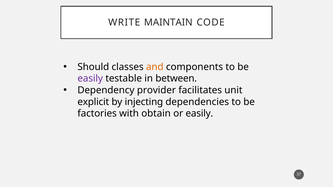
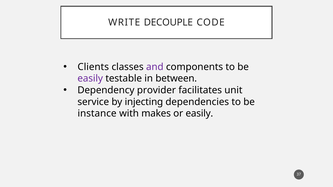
MAINTAIN: MAINTAIN -> DECOUPLE
Should: Should -> Clients
and colour: orange -> purple
explicit: explicit -> service
factories: factories -> instance
obtain: obtain -> makes
